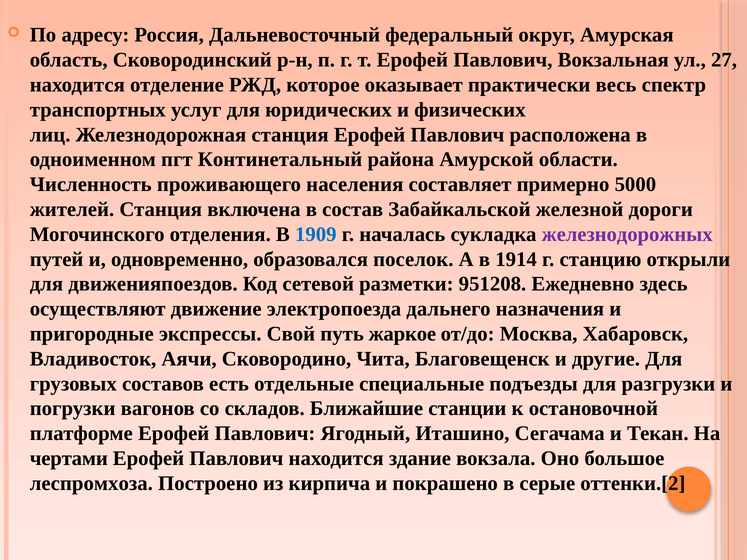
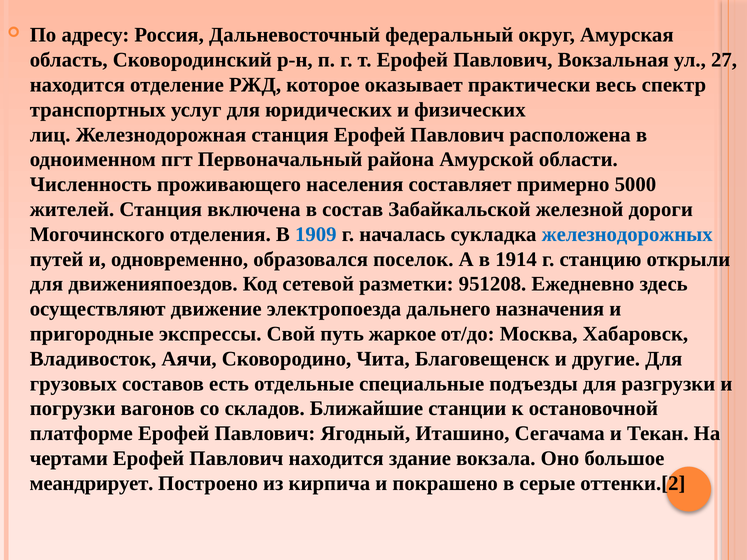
Континетальный: Континетальный -> Первоначальный
железнодорожных colour: purple -> blue
леспромхоза: леспромхоза -> меандрирует
